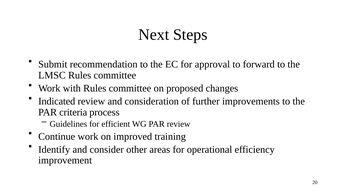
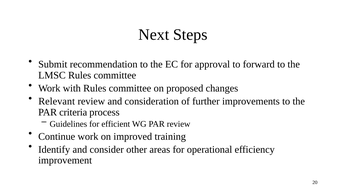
Indicated: Indicated -> Relevant
